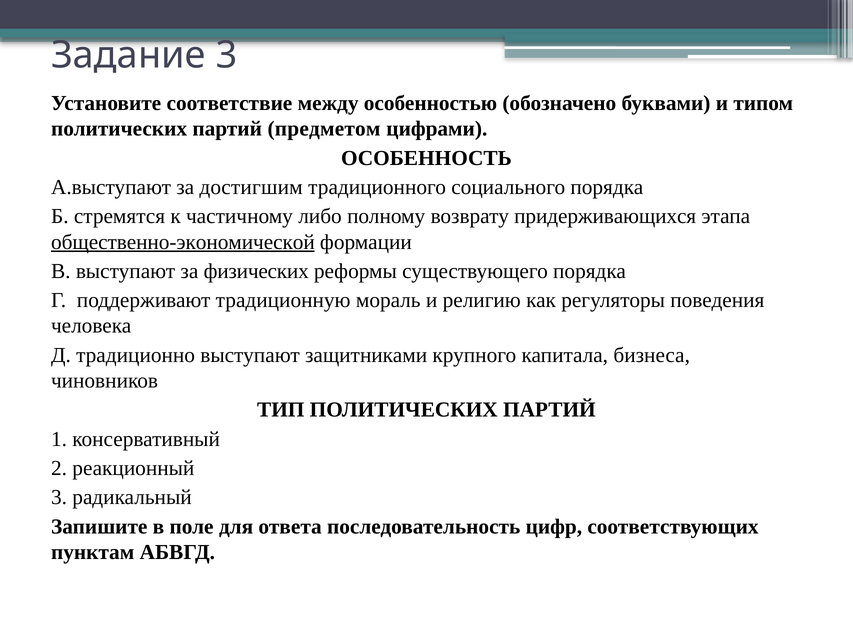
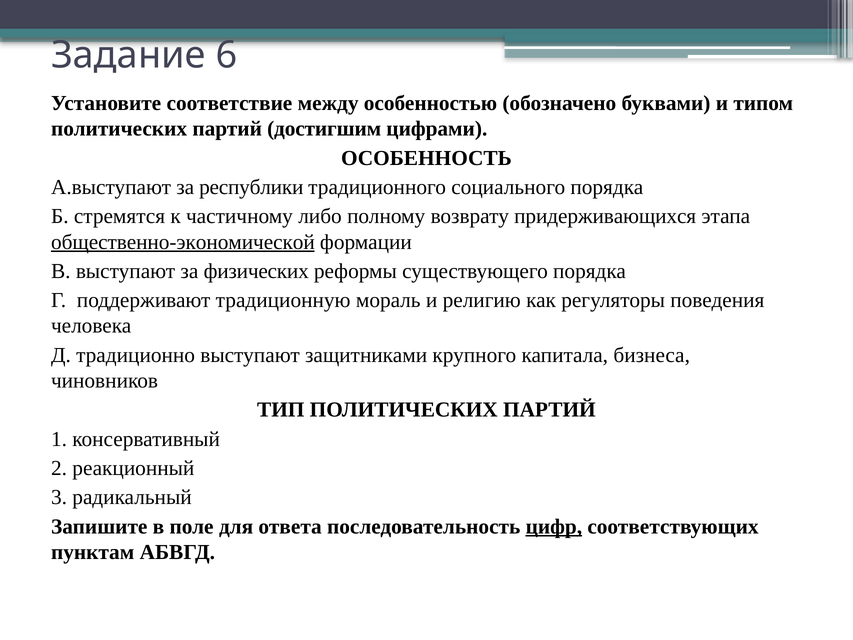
Задание 3: 3 -> 6
предметом: предметом -> достигшим
достигшим: достигшим -> республики
цифр underline: none -> present
